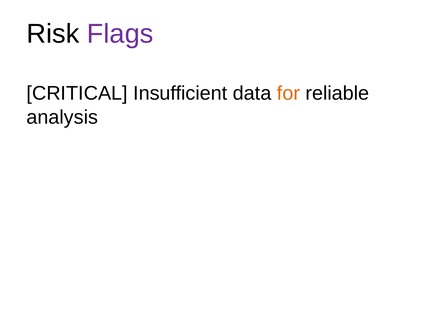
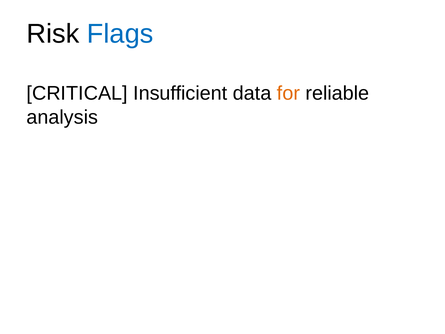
Flags colour: purple -> blue
